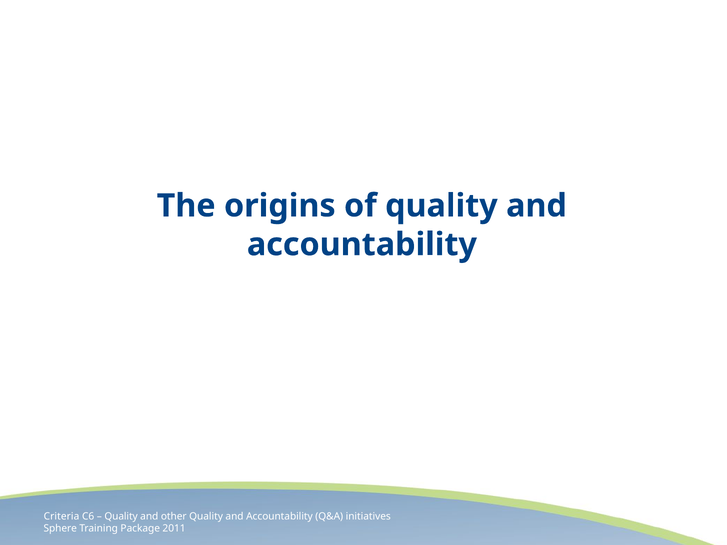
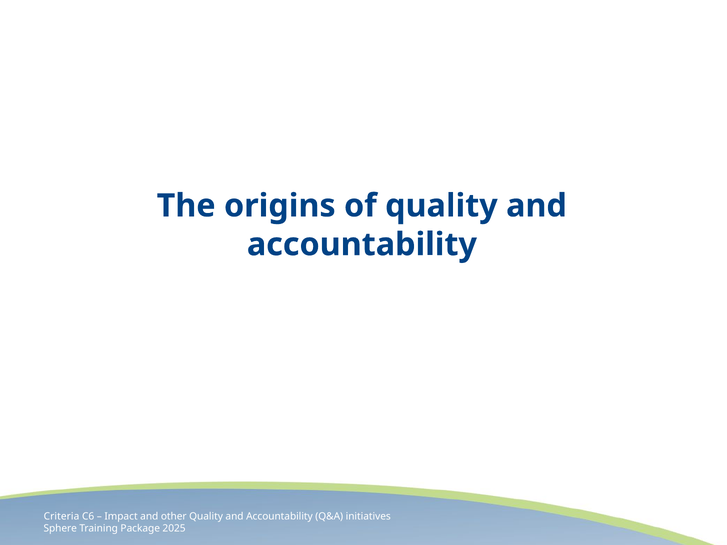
Quality at (121, 516): Quality -> Impact
2011: 2011 -> 2025
